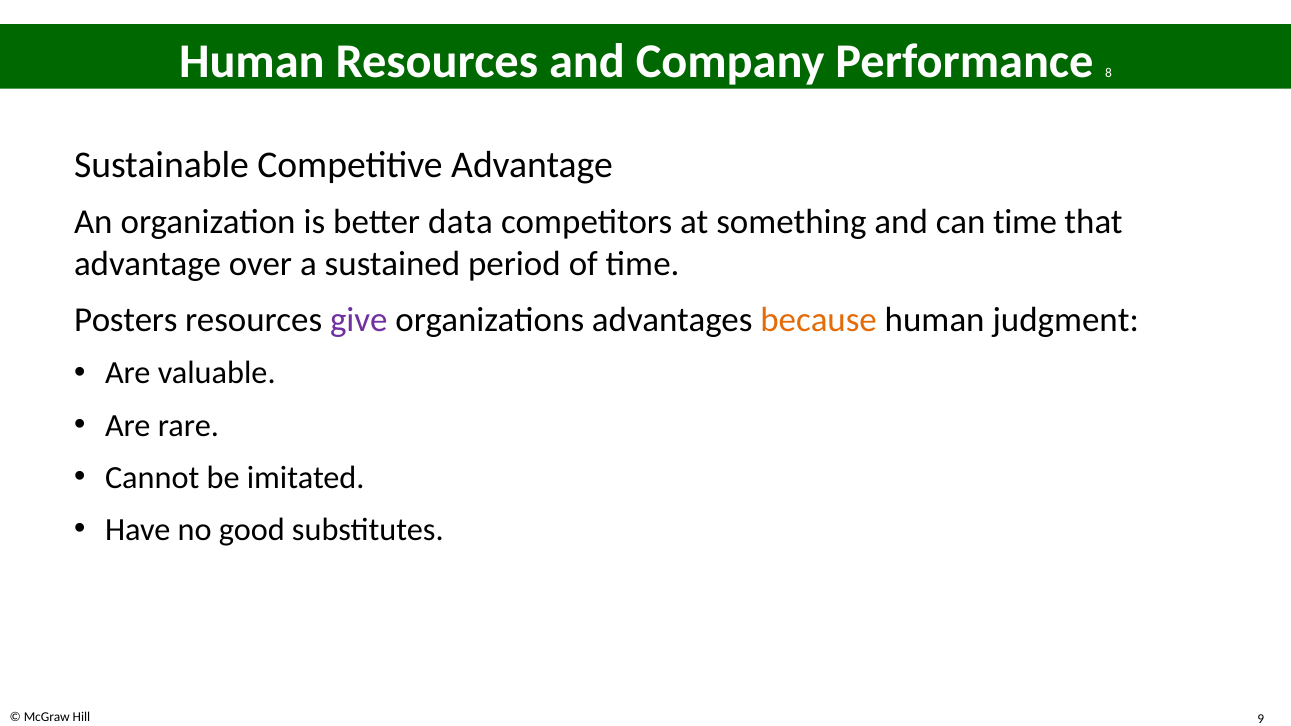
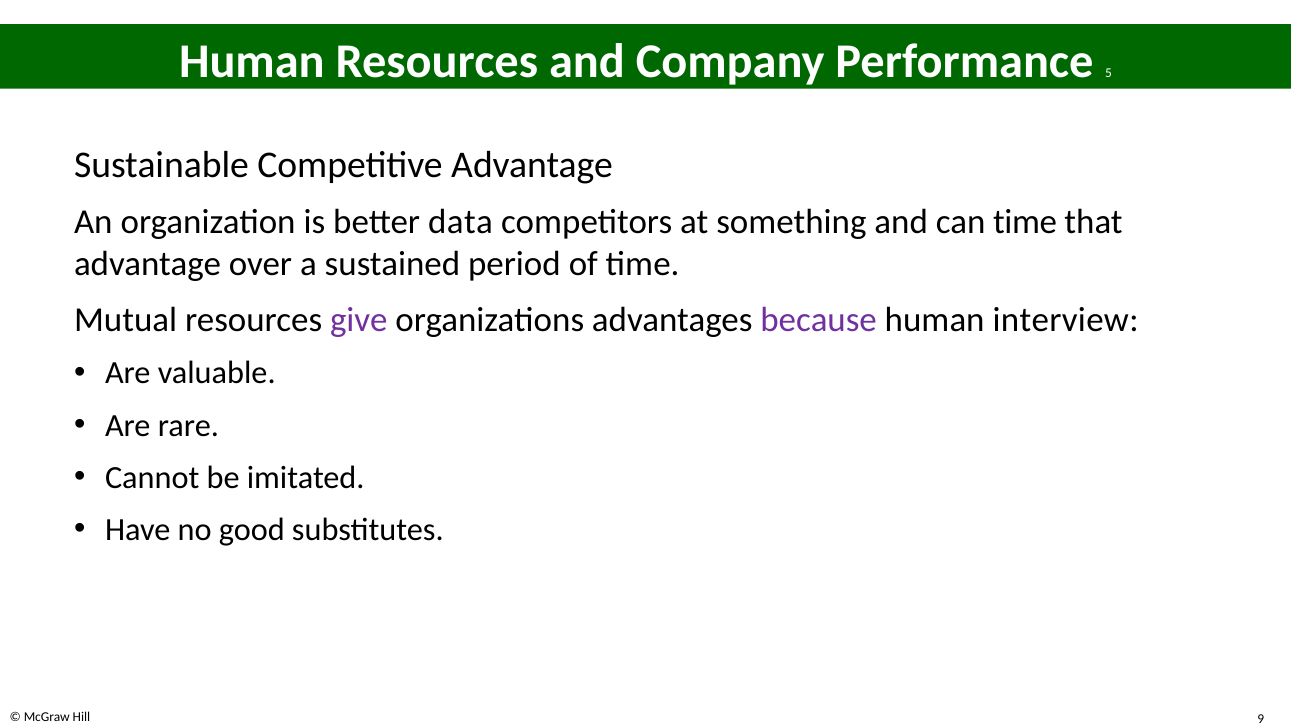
8: 8 -> 5
Posters: Posters -> Mutual
because colour: orange -> purple
judgment: judgment -> interview
